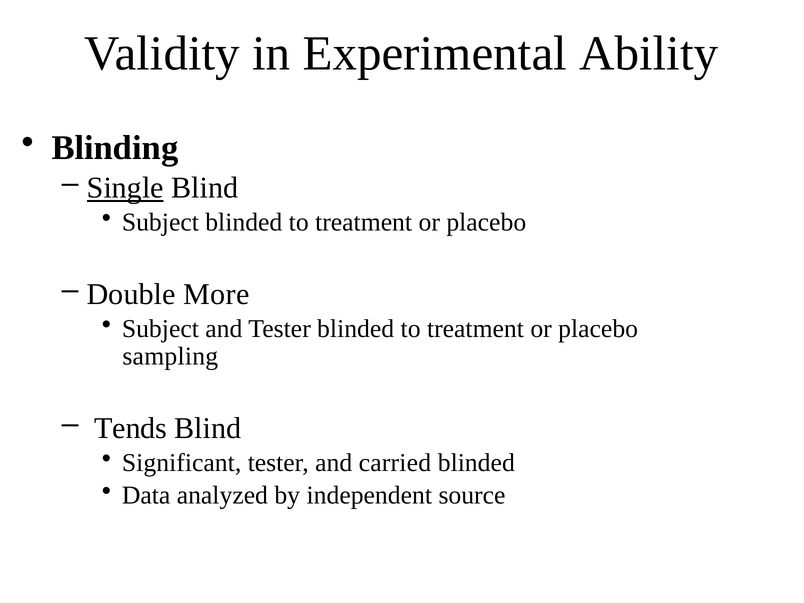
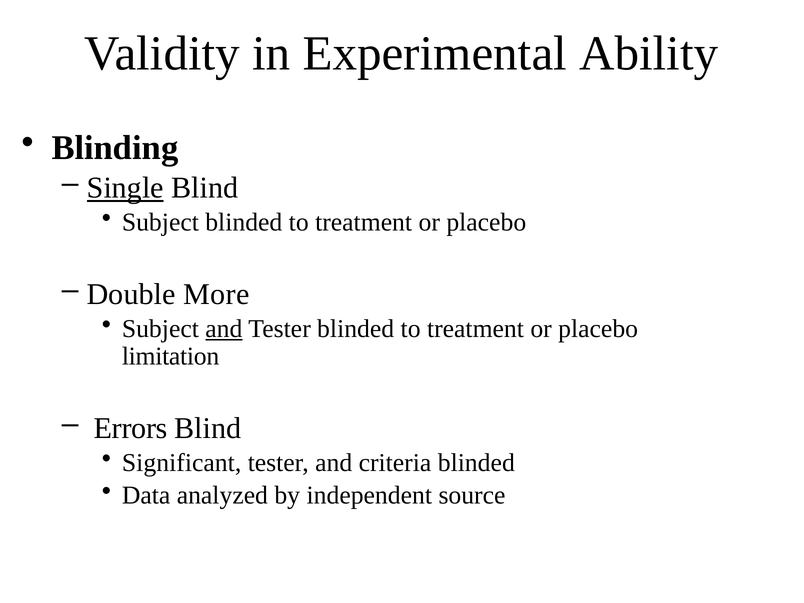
and at (224, 329) underline: none -> present
sampling: sampling -> limitation
Tends: Tends -> Errors
carried: carried -> criteria
